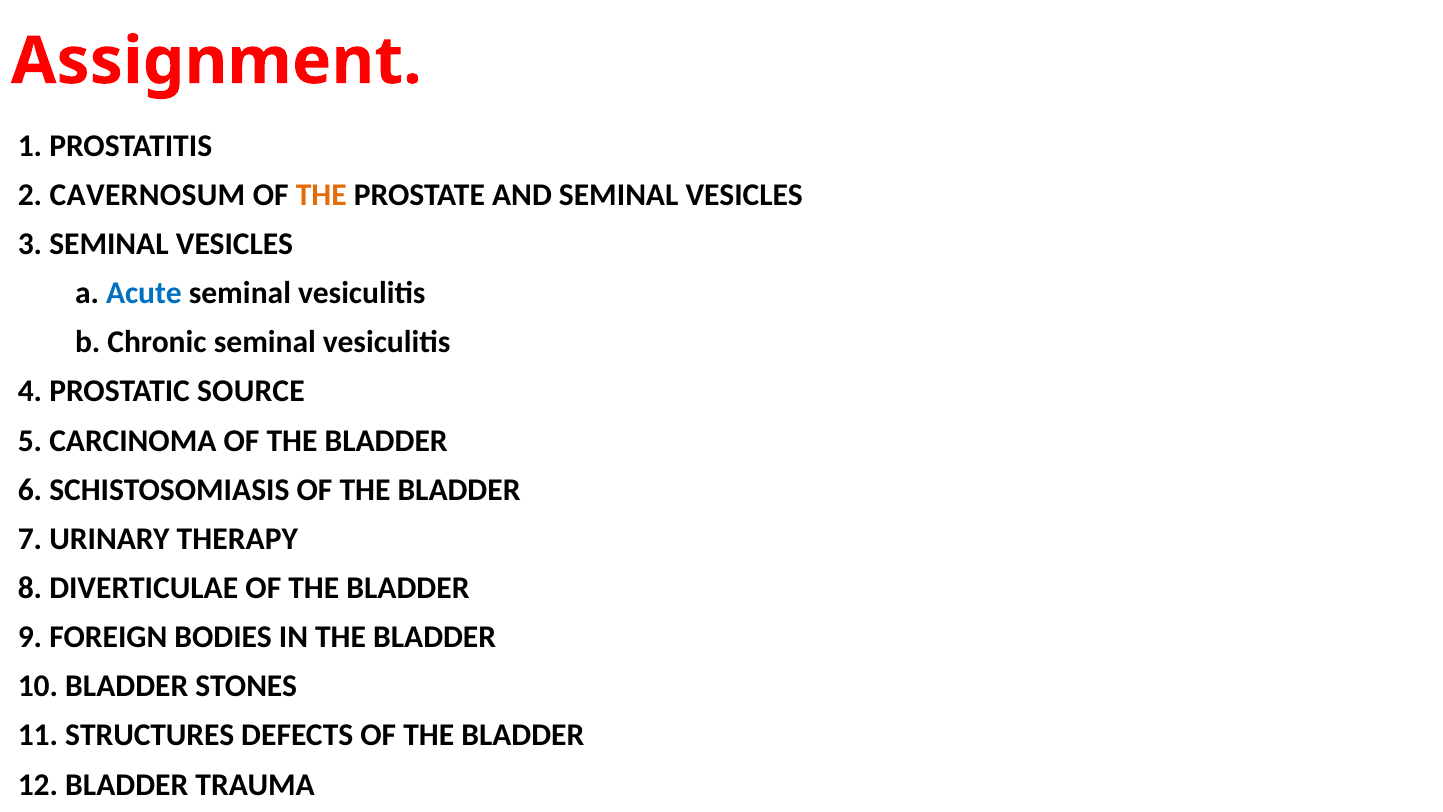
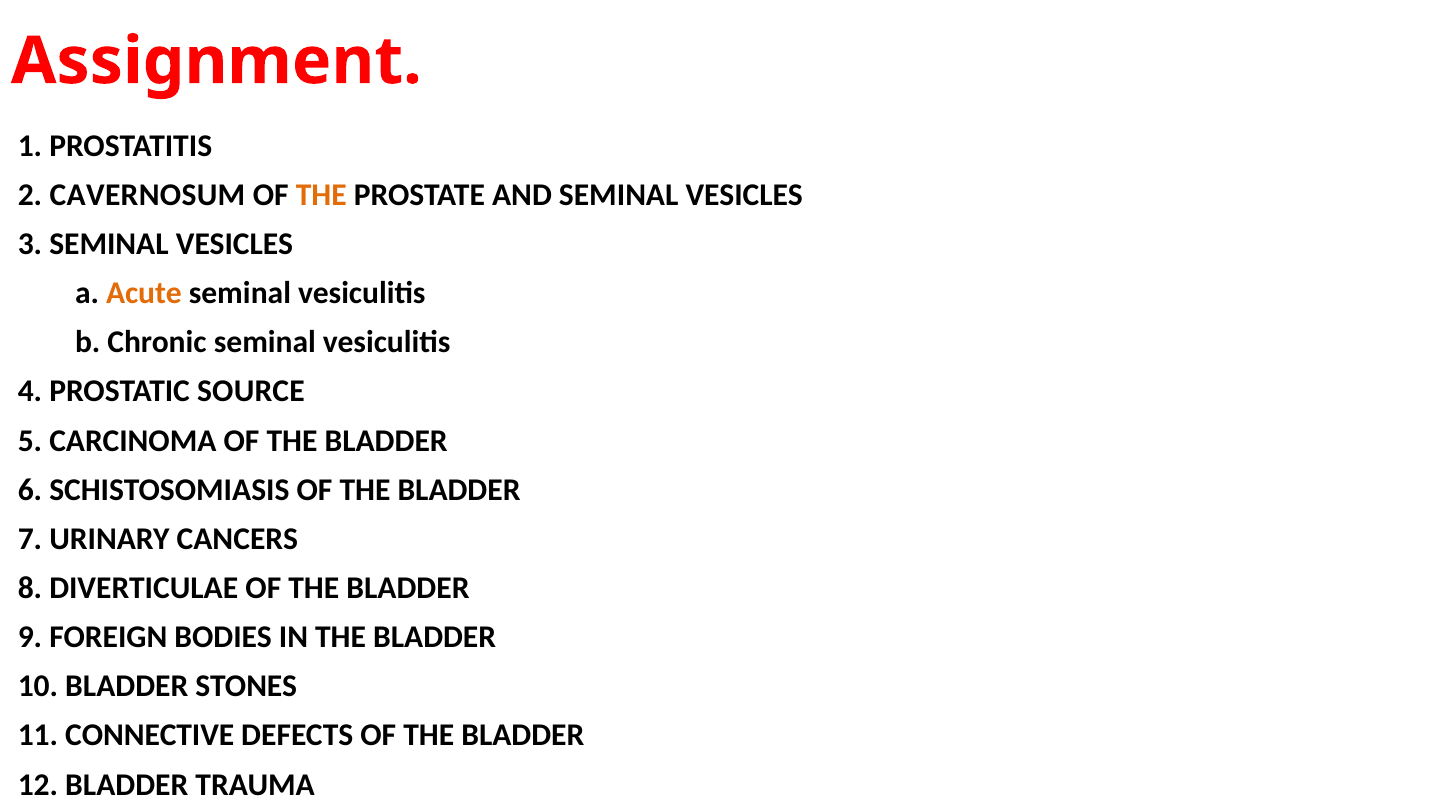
Acute colour: blue -> orange
THERAPY: THERAPY -> CANCERS
STRUCTURES: STRUCTURES -> CONNECTIVE
